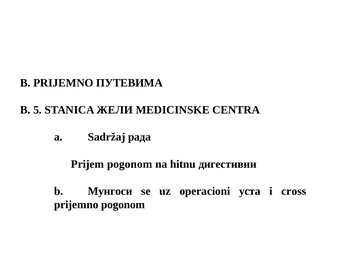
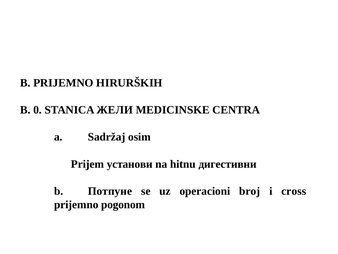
ПУТЕВИМА: ПУТЕВИМА -> HIRURŠKIH
5: 5 -> 0
рада: рада -> osim
Prijem pogonom: pogonom -> установи
Мунгоси: Мунгоси -> Потпуне
уста: уста -> broj
